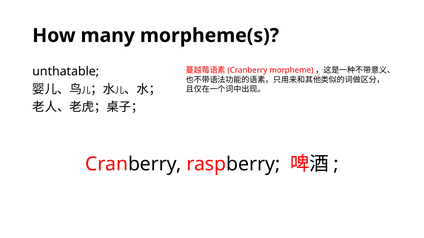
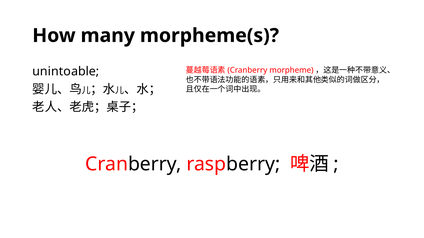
that: that -> into
